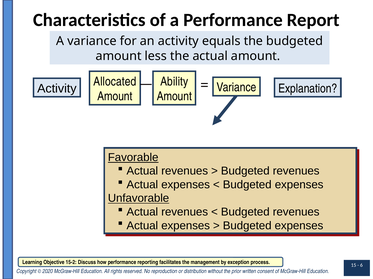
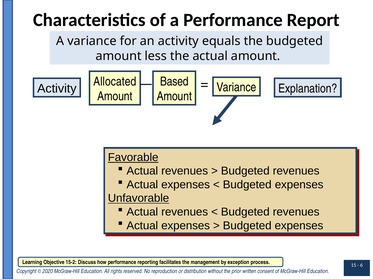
Ability: Ability -> Based
